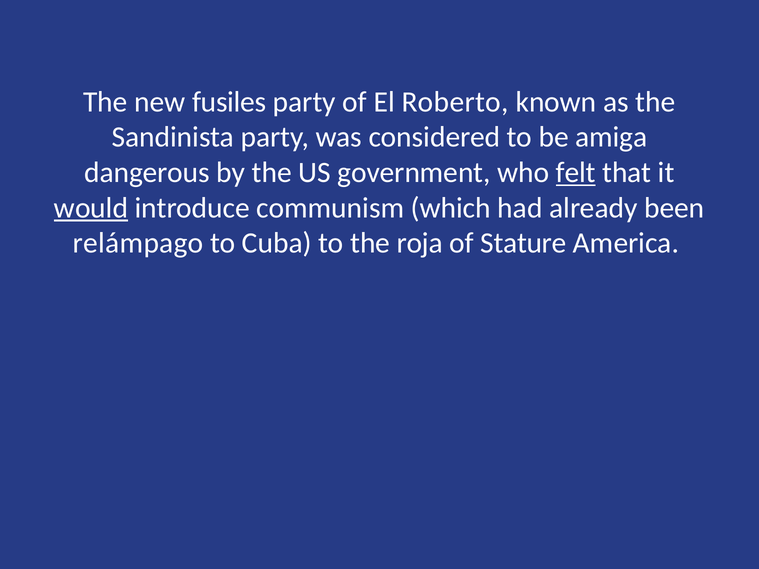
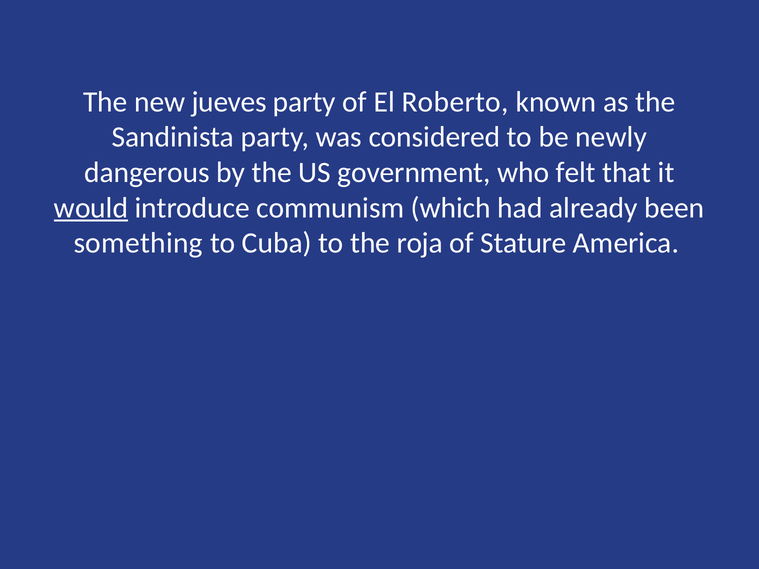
fusiles: fusiles -> jueves
amiga: amiga -> newly
felt underline: present -> none
relámpago: relámpago -> something
